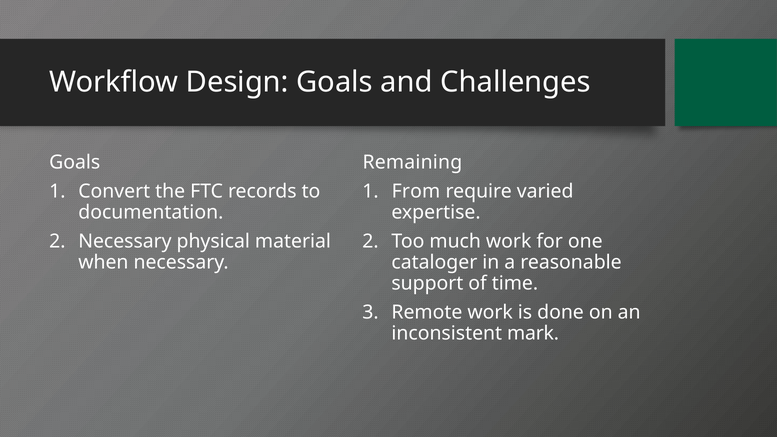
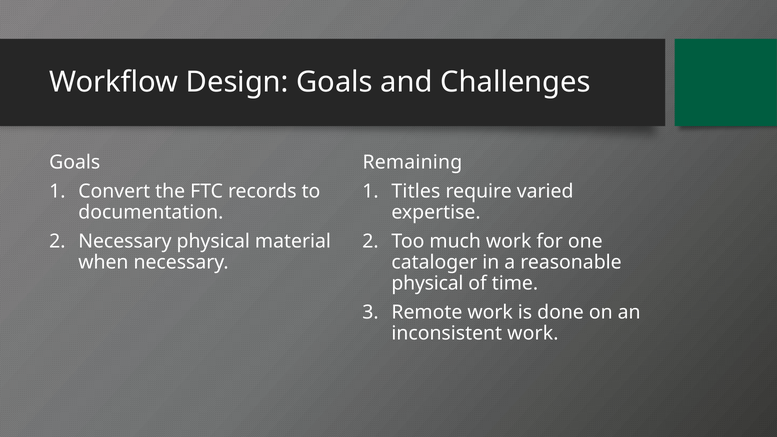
From: From -> Titles
support at (427, 283): support -> physical
inconsistent mark: mark -> work
